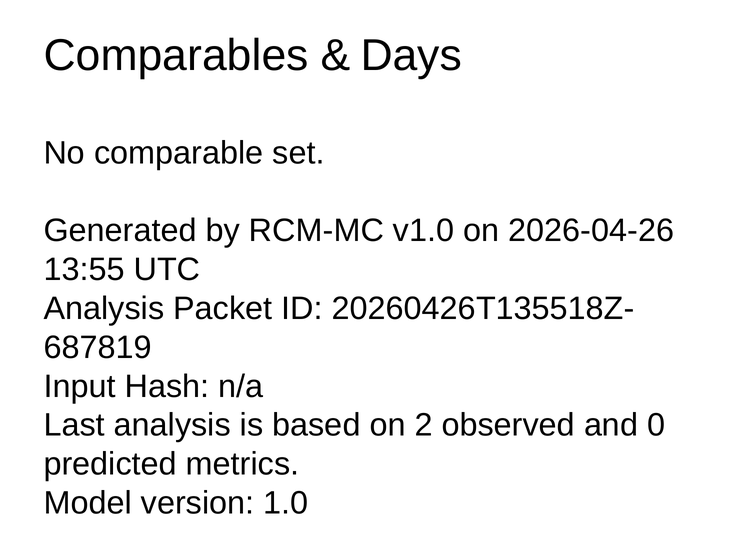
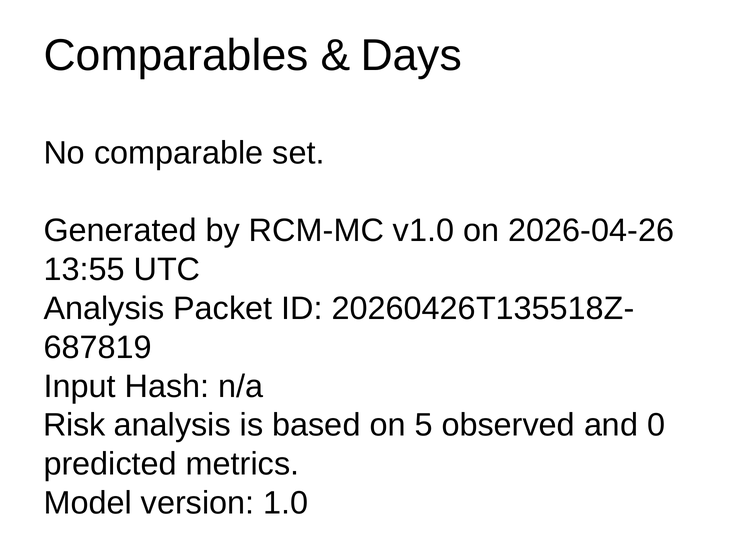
Last: Last -> Risk
2: 2 -> 5
